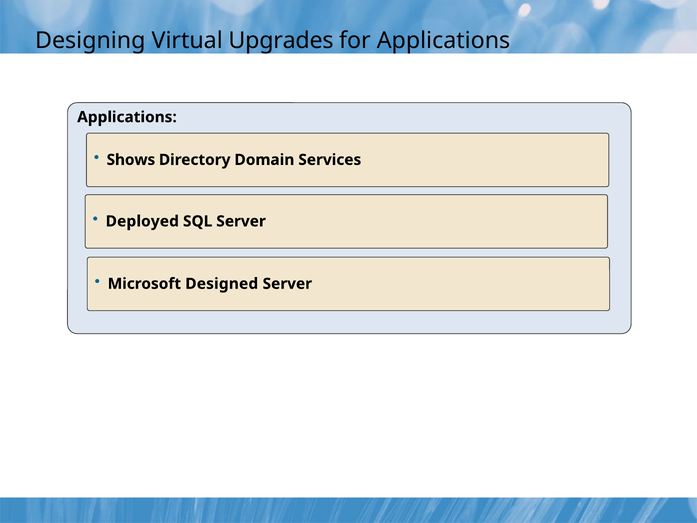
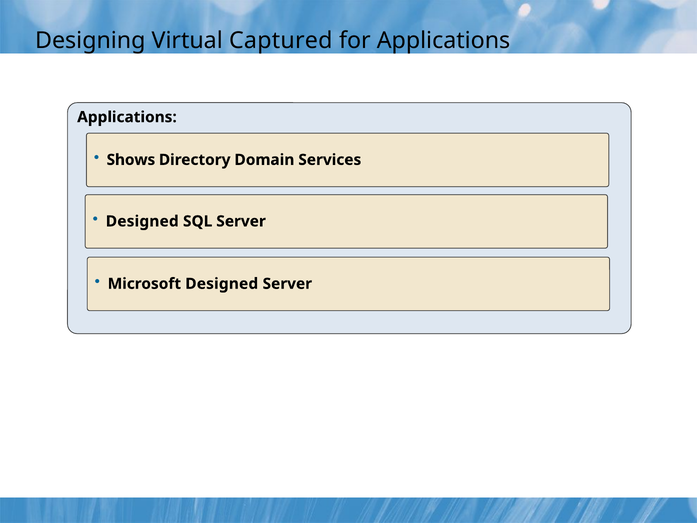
Upgrades: Upgrades -> Captured
Deployed at (142, 221): Deployed -> Designed
